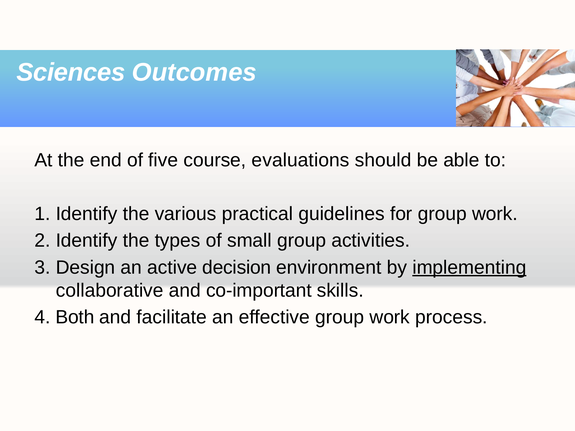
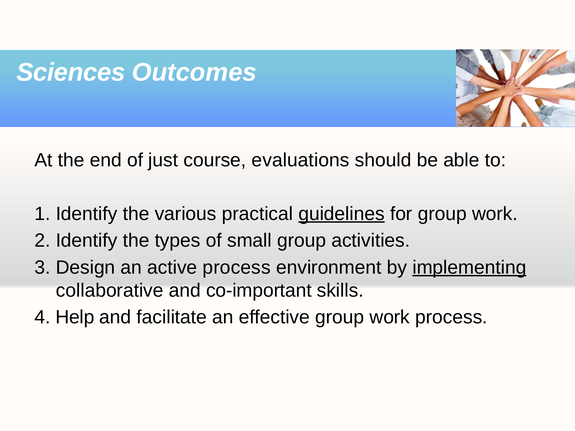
five: five -> just
guidelines underline: none -> present
active decision: decision -> process
Both: Both -> Help
